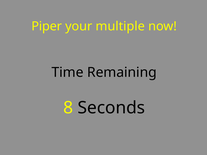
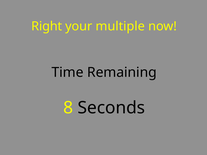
Piper: Piper -> Right
